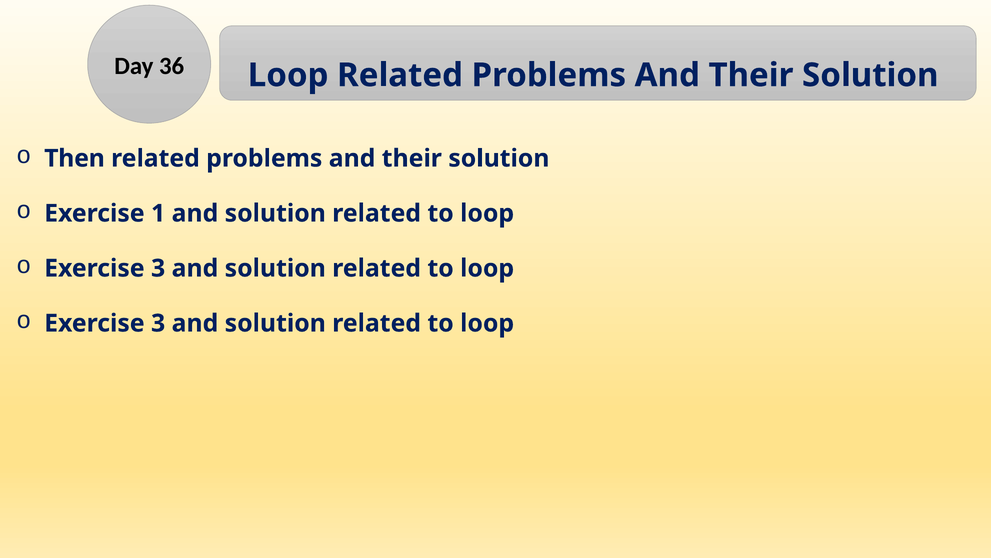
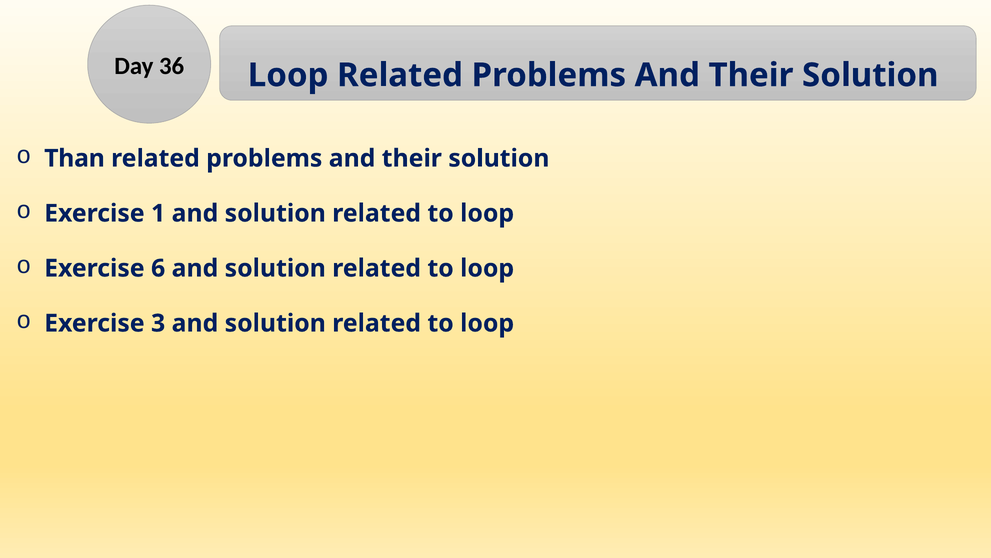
Then: Then -> Than
3 at (158, 268): 3 -> 6
